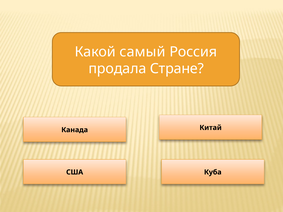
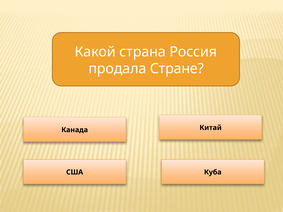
самый: самый -> страна
